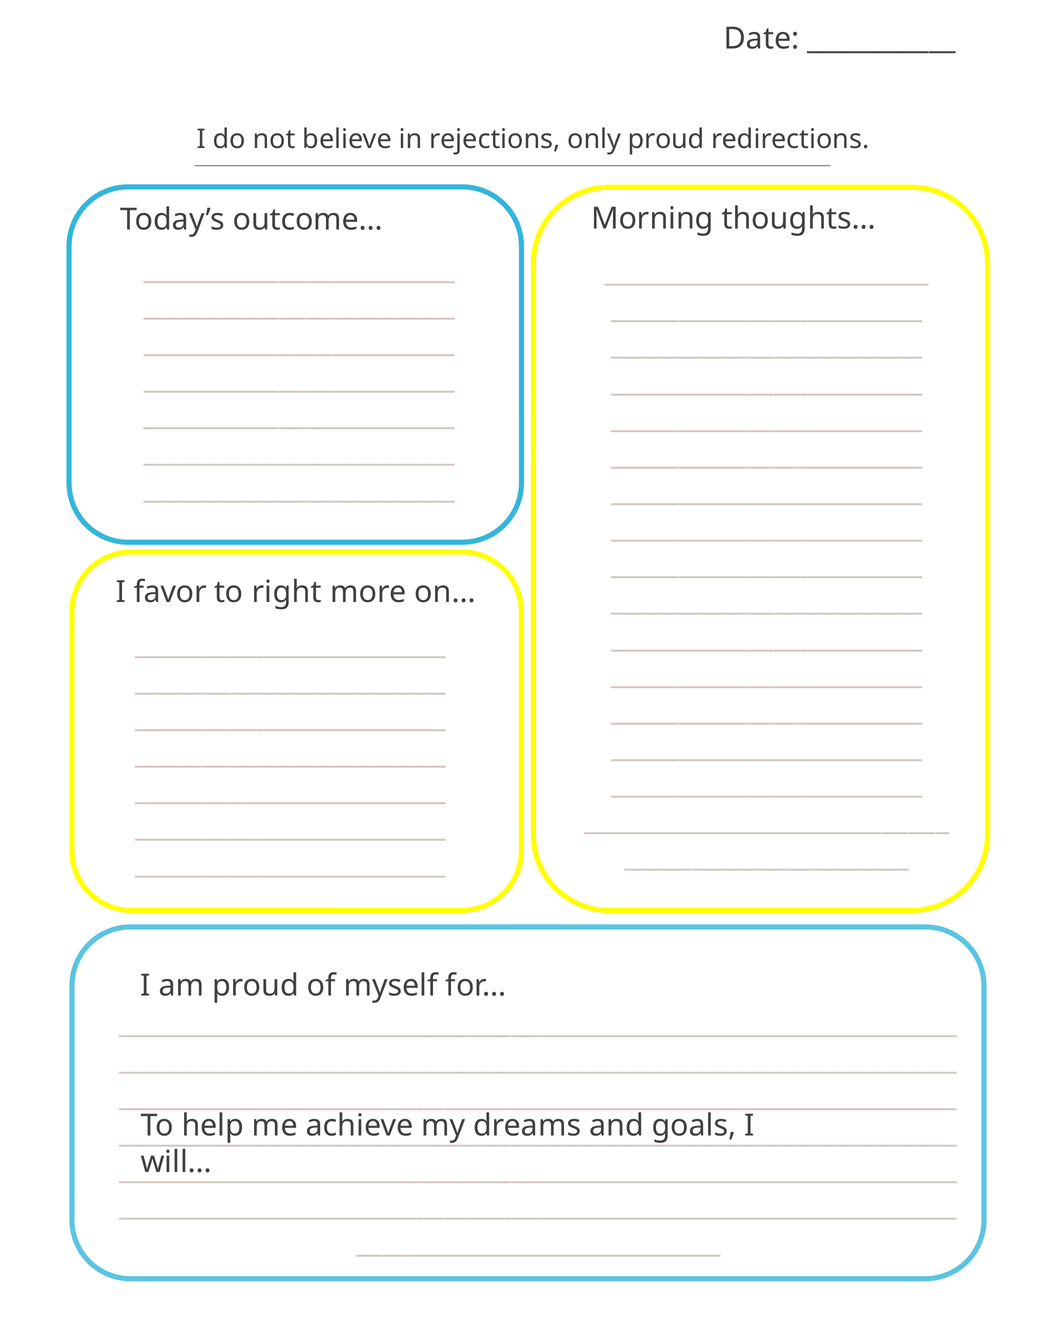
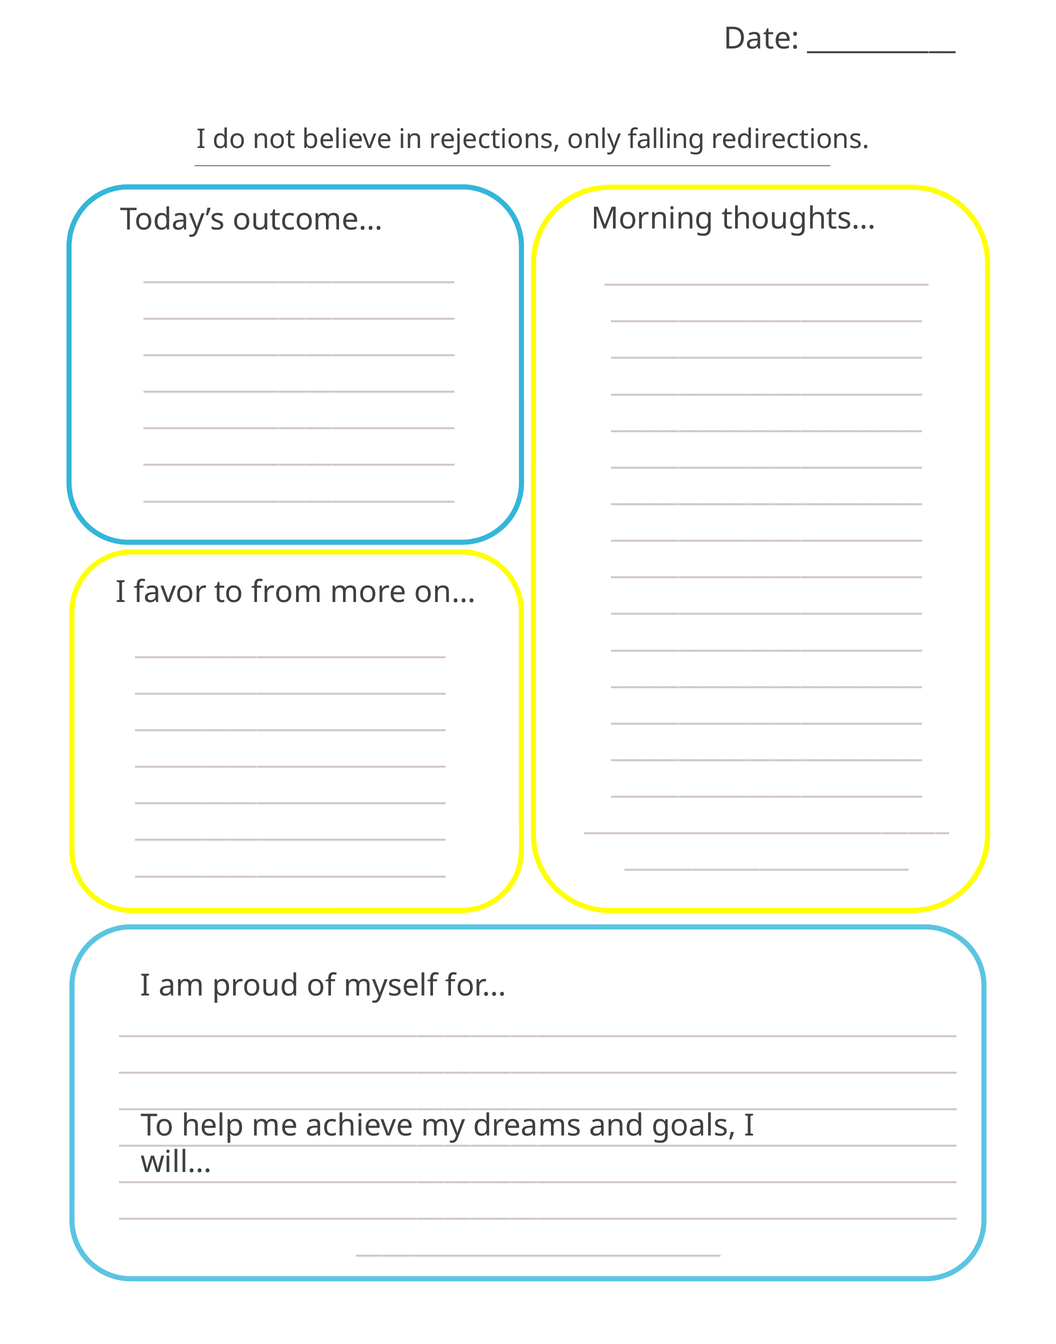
only proud: proud -> falling
right: right -> from
